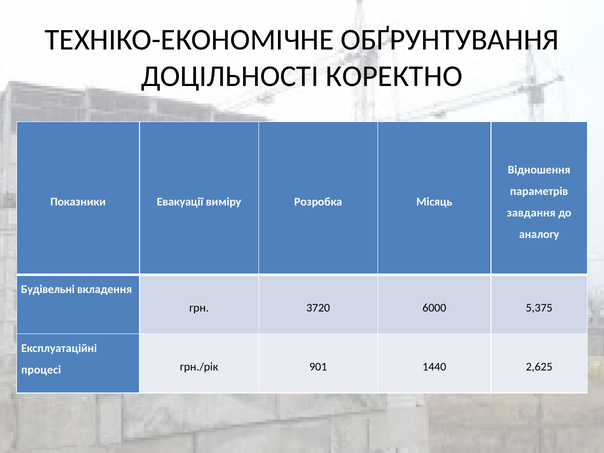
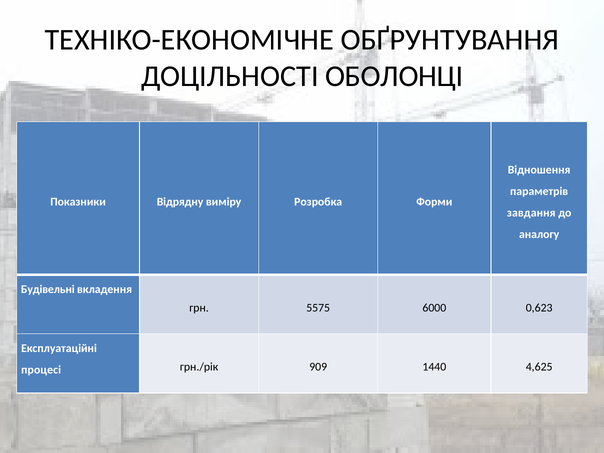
КОРЕКТНО: КОРЕКТНО -> ОБОЛОНЦІ
Евакуації: Евакуації -> Відрядну
Місяць: Місяць -> Форми
3720: 3720 -> 5575
5,375: 5,375 -> 0,623
901: 901 -> 909
2,625: 2,625 -> 4,625
